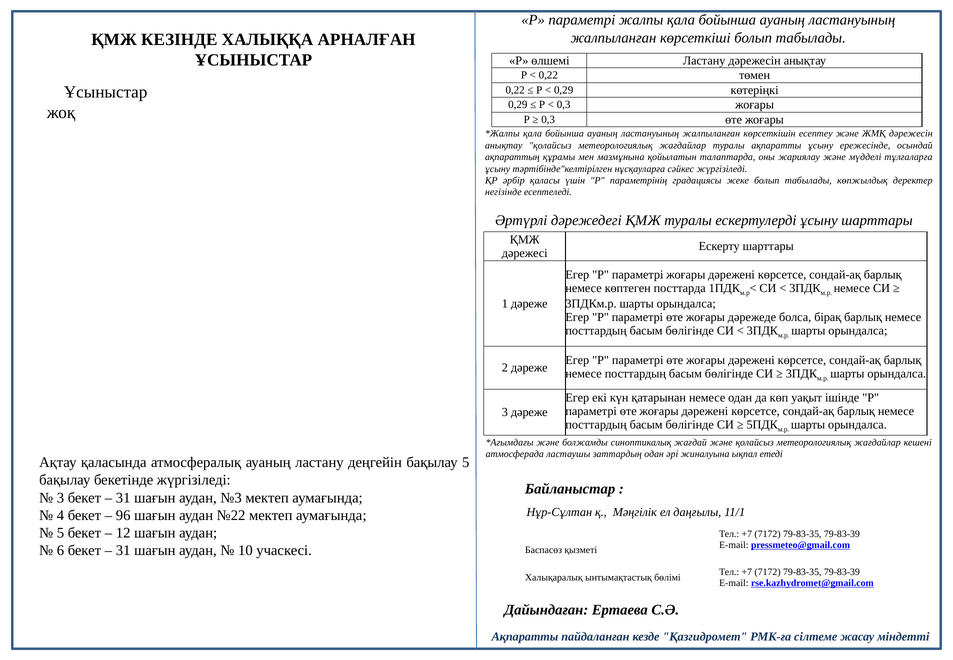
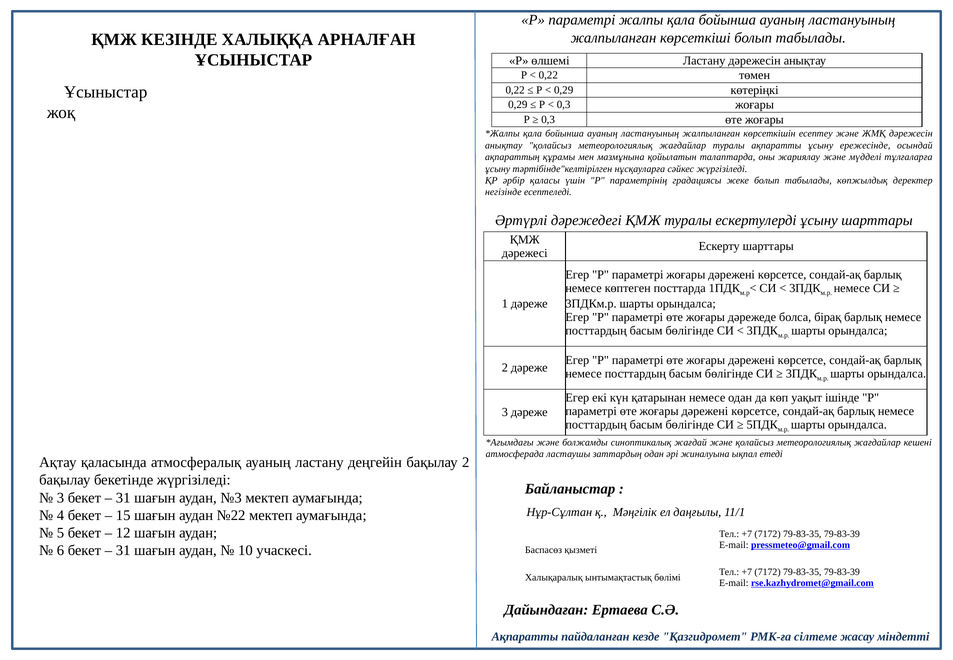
бақылау 5: 5 -> 2
96: 96 -> 15
